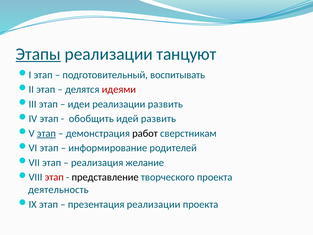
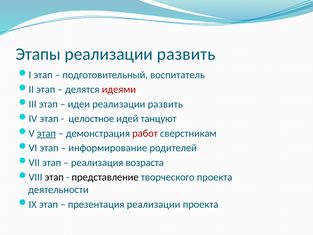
Этапы underline: present -> none
танцуют at (186, 54): танцуют -> развить
воспитывать: воспитывать -> воспитатель
обобщить: обобщить -> целостное
идей развить: развить -> танцуют
работ colour: black -> red
желание: желание -> возраста
этап at (54, 177) colour: red -> black
деятельность: деятельность -> деятельности
